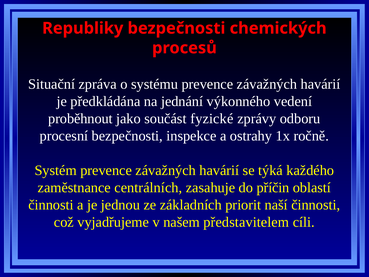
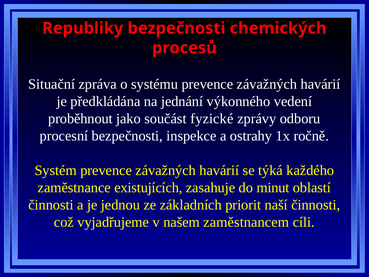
centrálních: centrálních -> existujících
příčin: příčin -> minut
představitelem: představitelem -> zaměstnancem
